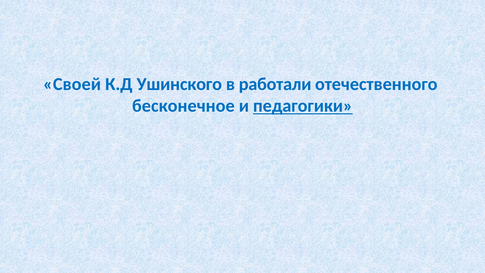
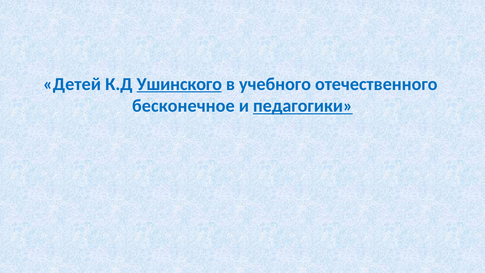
Своей: Своей -> Детей
Ушинского underline: none -> present
работали: работали -> учебного
